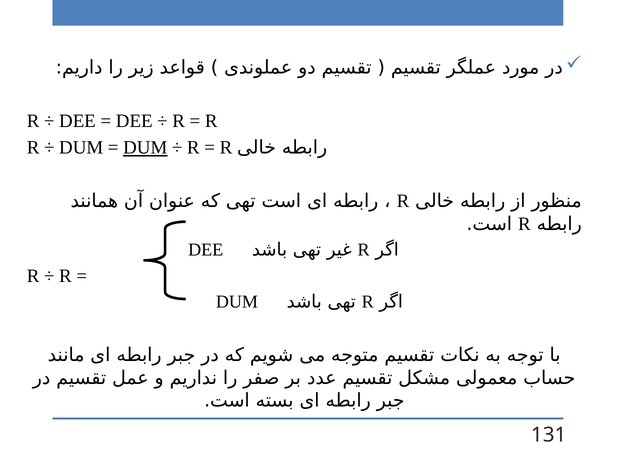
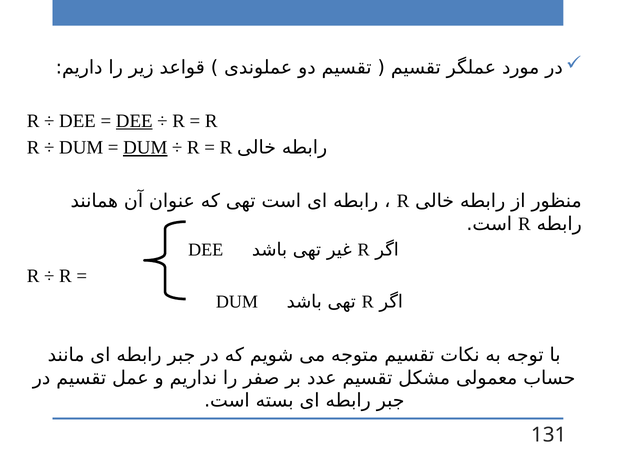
DEE at (134, 121) underline: none -> present
